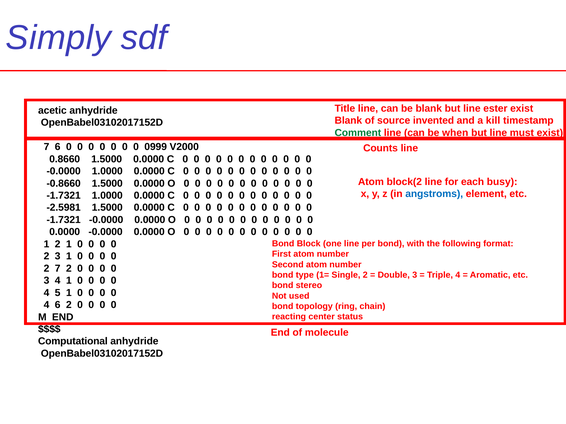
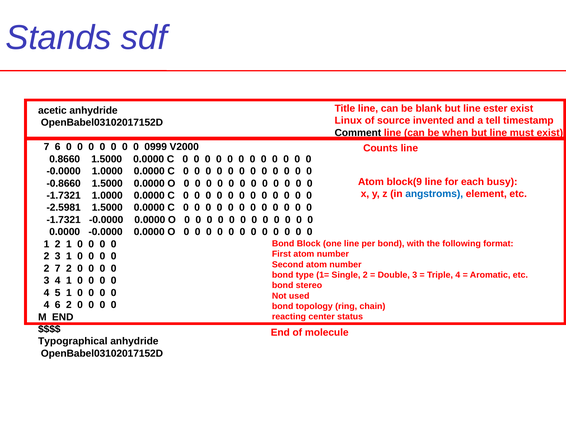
Simply: Simply -> Stands
Blank at (348, 121): Blank -> Linux
kill: kill -> tell
Comment colour: green -> black
block(2: block(2 -> block(9
Computational: Computational -> Typographical
